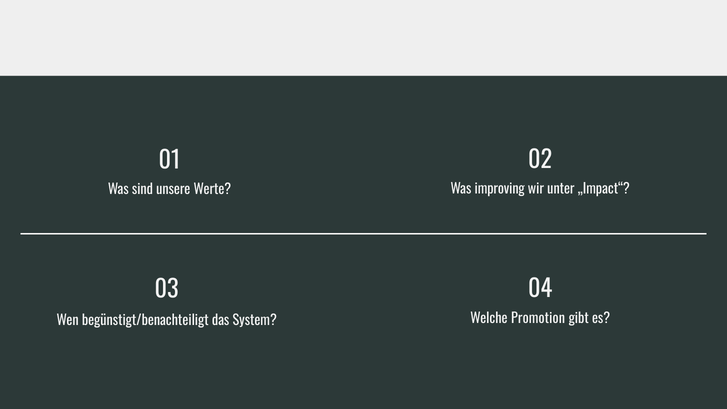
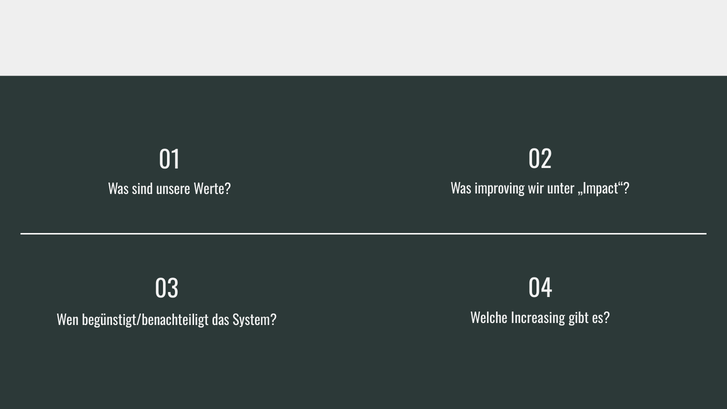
Promotion: Promotion -> Increasing
